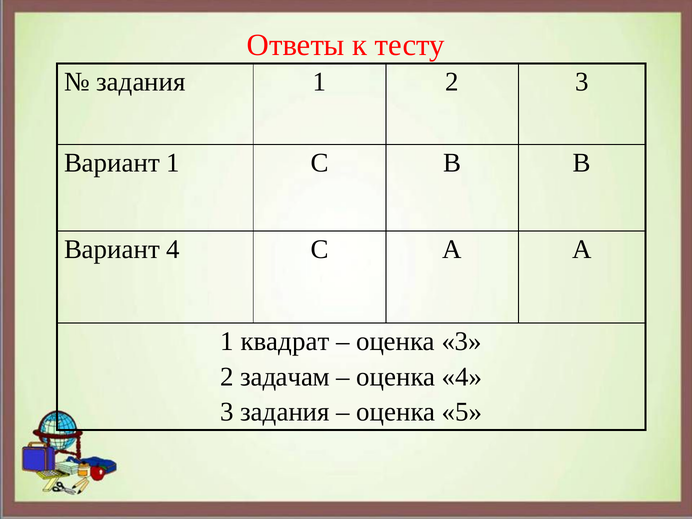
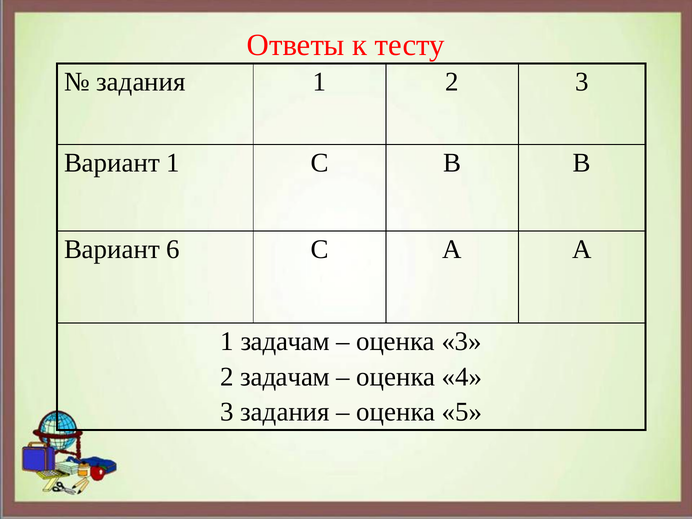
Вариант 4: 4 -> 6
1 квадрат: квадрат -> задачам
